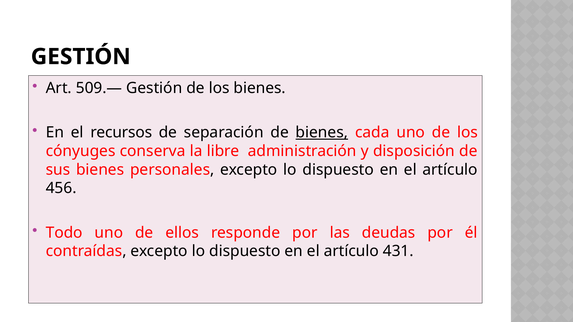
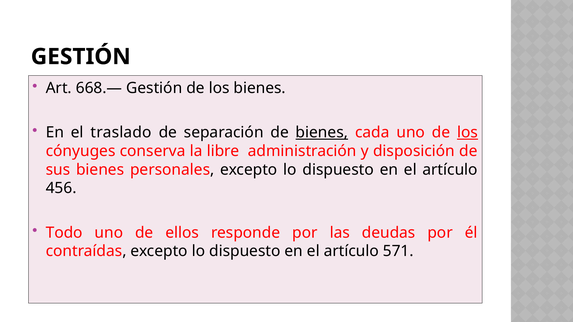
509.—: 509.— -> 668.—
recursos: recursos -> traslado
los at (467, 133) underline: none -> present
431: 431 -> 571
